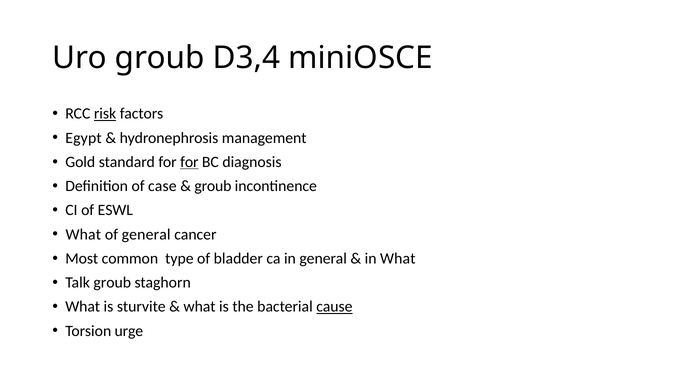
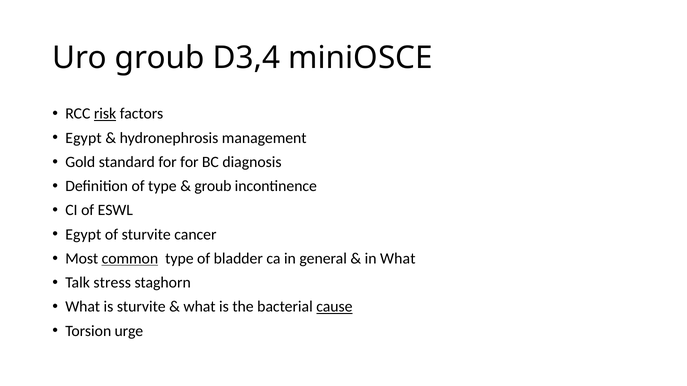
for at (189, 162) underline: present -> none
of case: case -> type
What at (83, 235): What -> Egypt
of general: general -> sturvite
common underline: none -> present
Talk groub: groub -> stress
